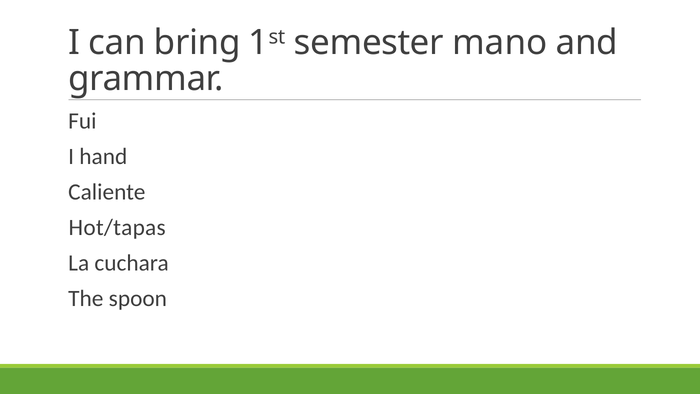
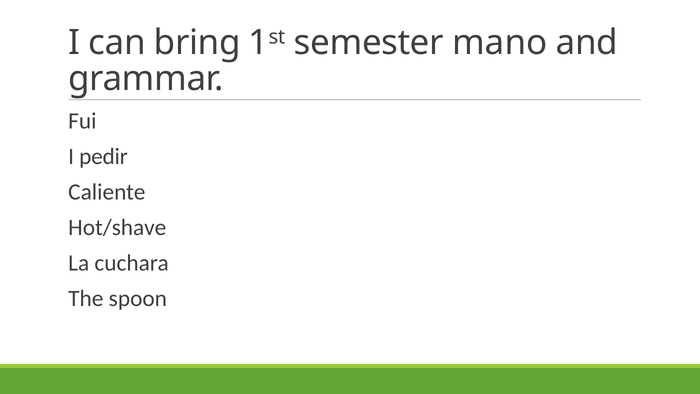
hand: hand -> pedir
Hot/tapas: Hot/tapas -> Hot/shave
